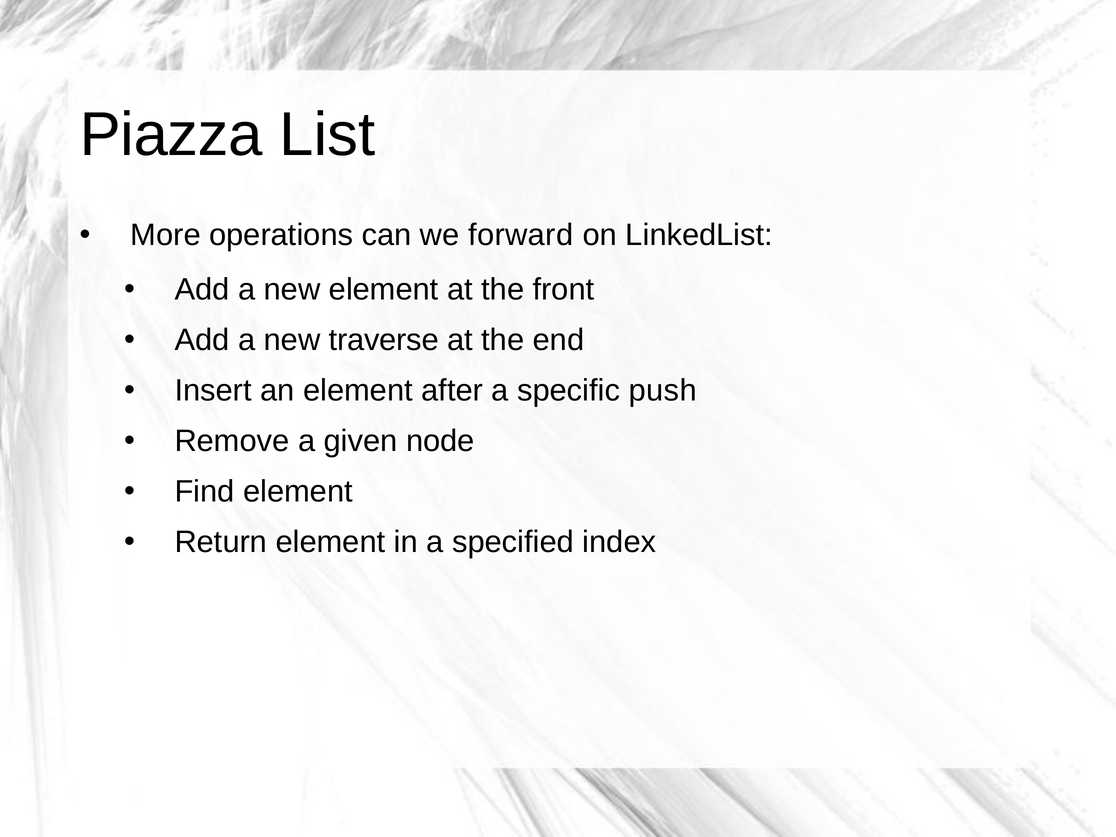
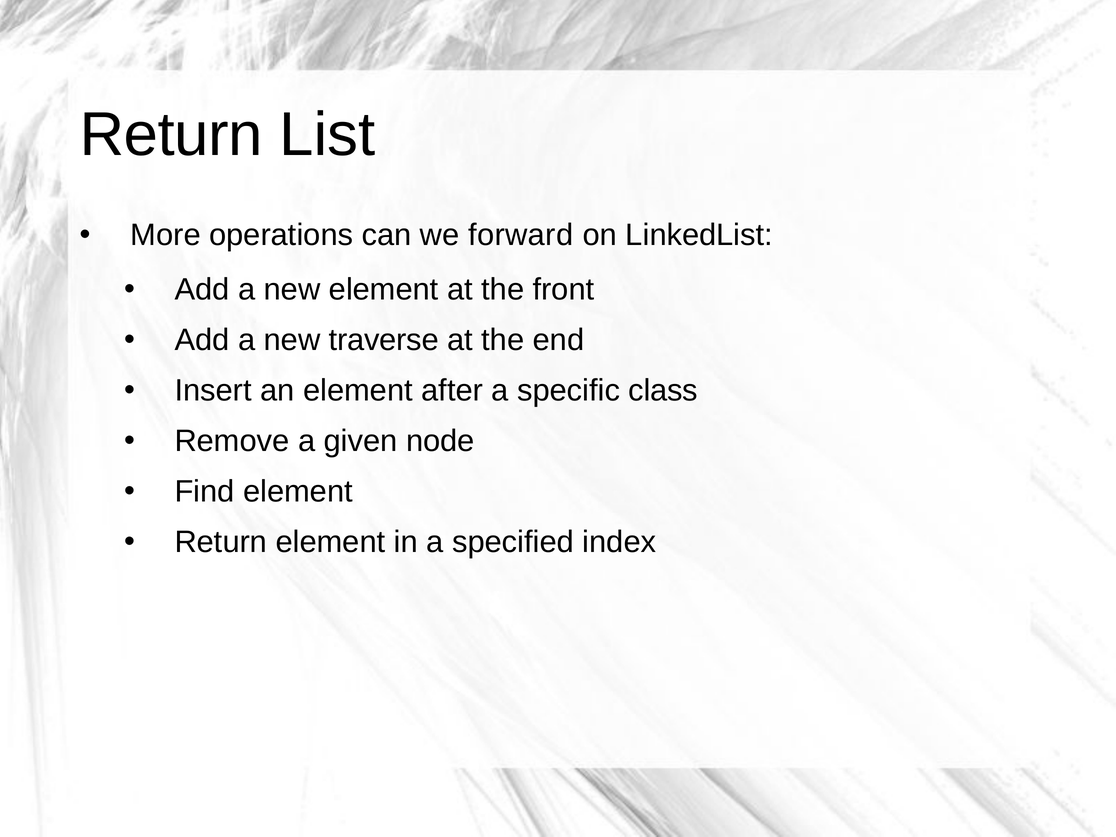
Piazza at (171, 135): Piazza -> Return
push: push -> class
